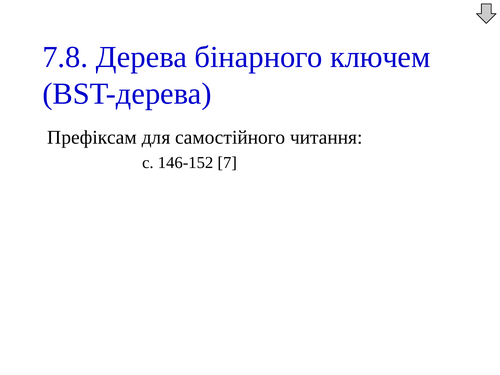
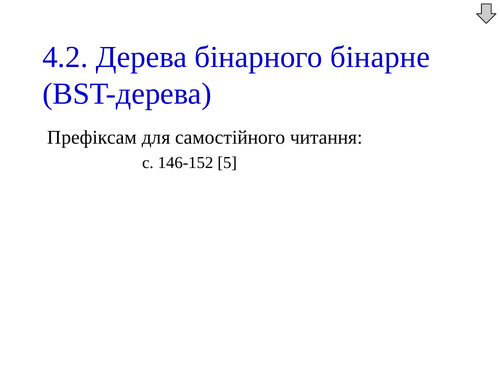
7.8: 7.8 -> 4.2
ключем: ключем -> бінарне
7: 7 -> 5
